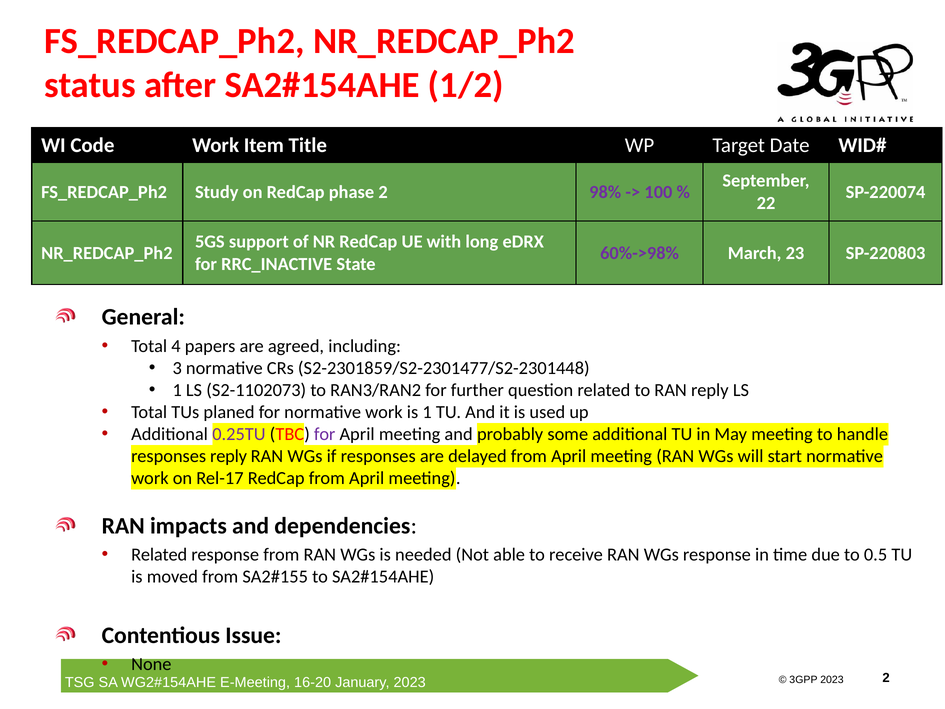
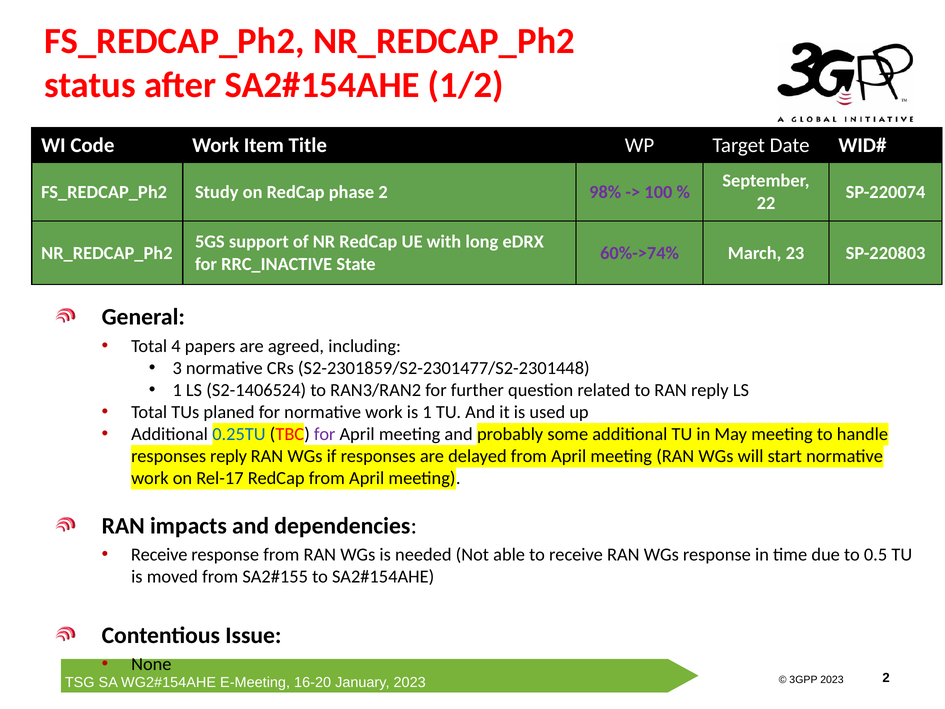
60%->98%: 60%->98% -> 60%->74%
S2-1102073: S2-1102073 -> S2-1406524
0.25TU colour: purple -> blue
Related at (159, 555): Related -> Receive
